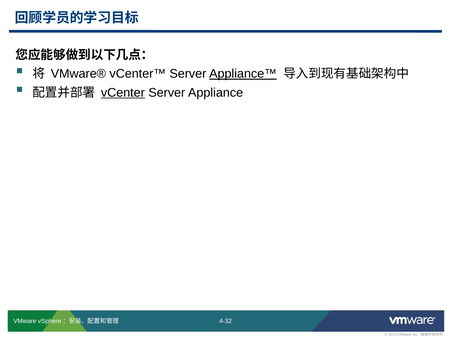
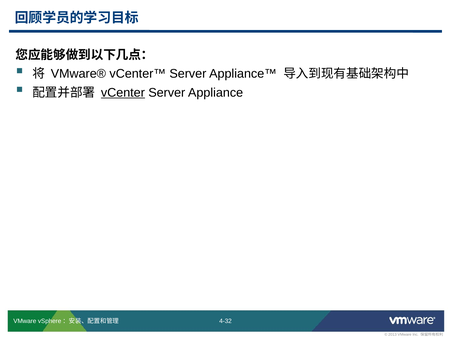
Appliance™ underline: present -> none
